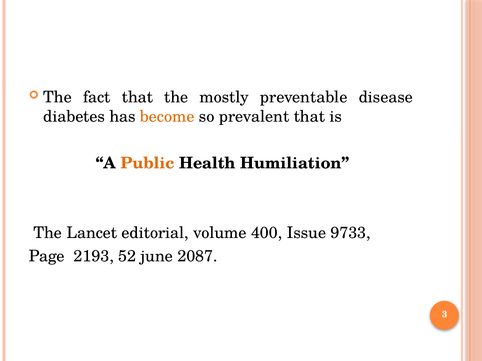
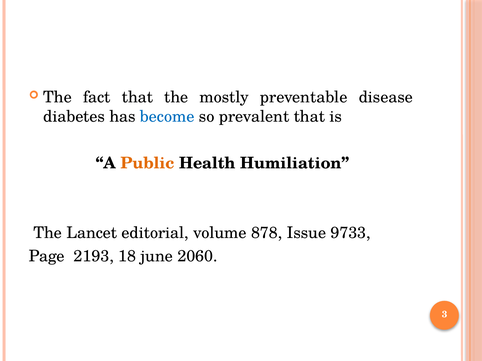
become colour: orange -> blue
400: 400 -> 878
52: 52 -> 18
2087: 2087 -> 2060
